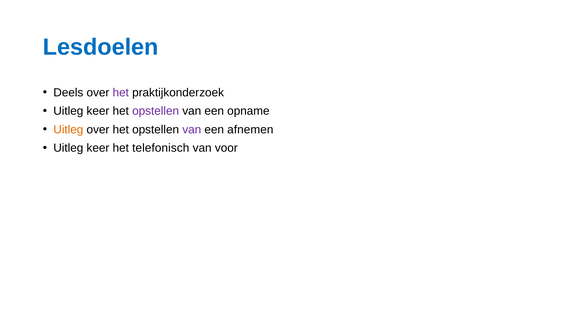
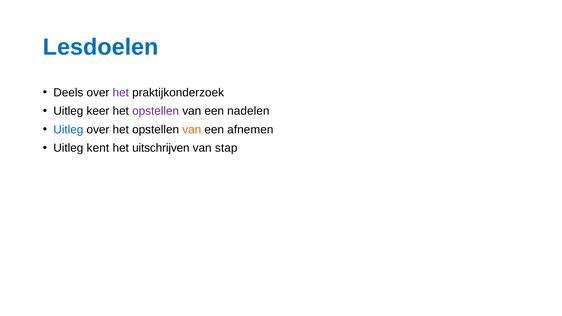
opname: opname -> nadelen
Uitleg at (68, 130) colour: orange -> blue
van at (192, 130) colour: purple -> orange
keer at (98, 148): keer -> kent
telefonisch: telefonisch -> uitschrijven
voor: voor -> stap
